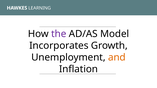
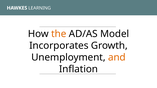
the colour: purple -> orange
